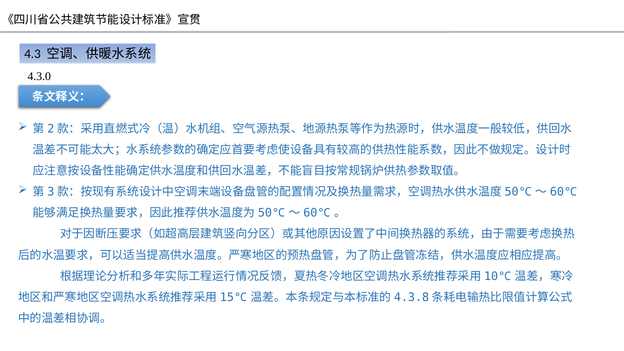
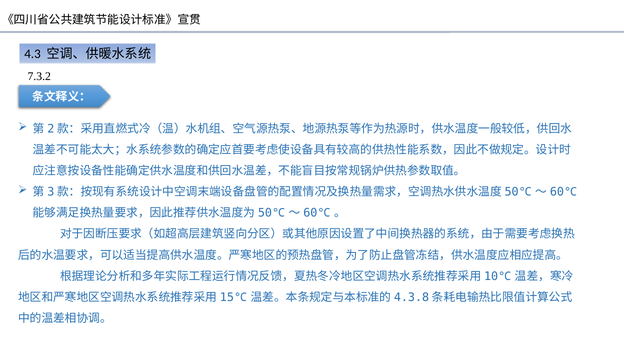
4.3.0: 4.3.0 -> 7.3.2
